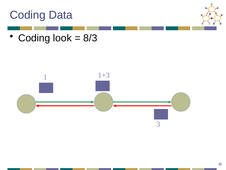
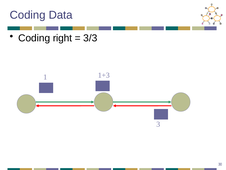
look: look -> right
8/3: 8/3 -> 3/3
